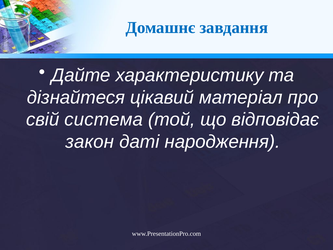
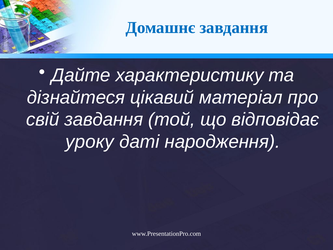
свій система: система -> завдання
закон: закон -> уроку
